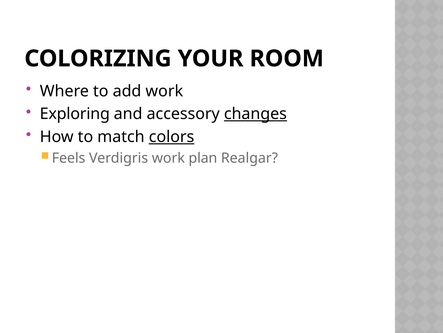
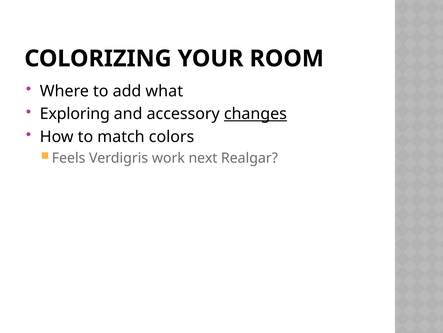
add work: work -> what
colors underline: present -> none
plan: plan -> next
